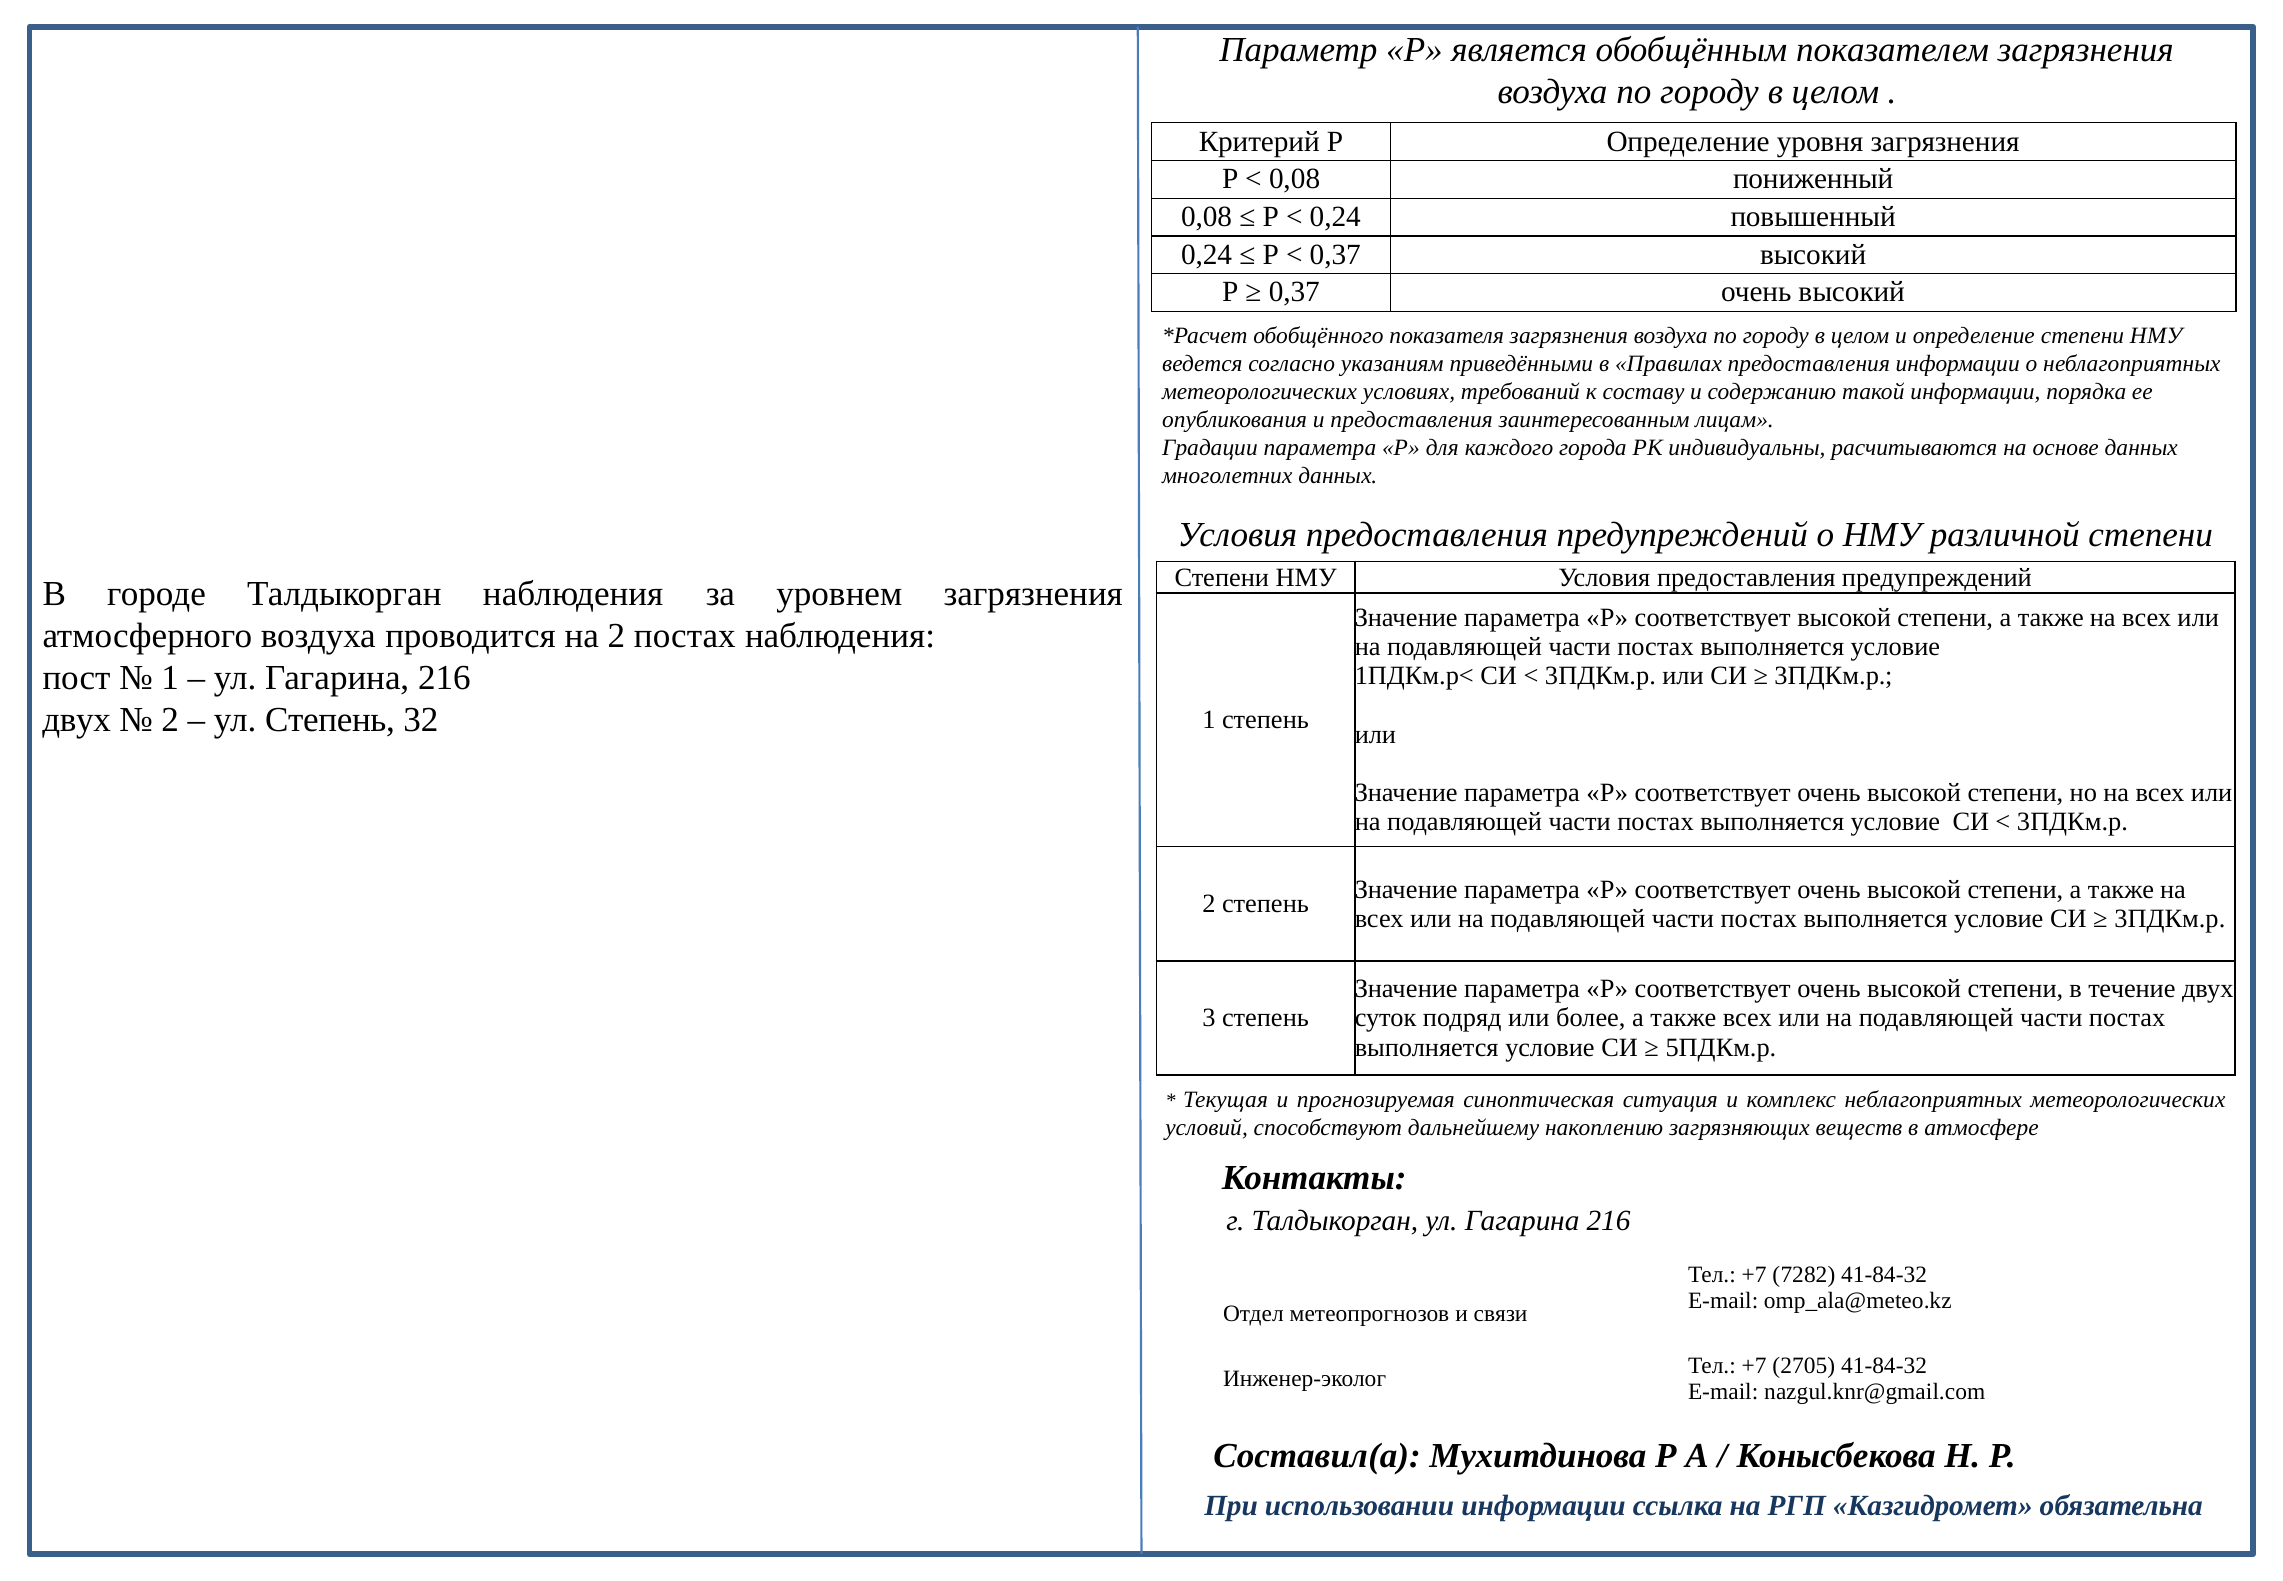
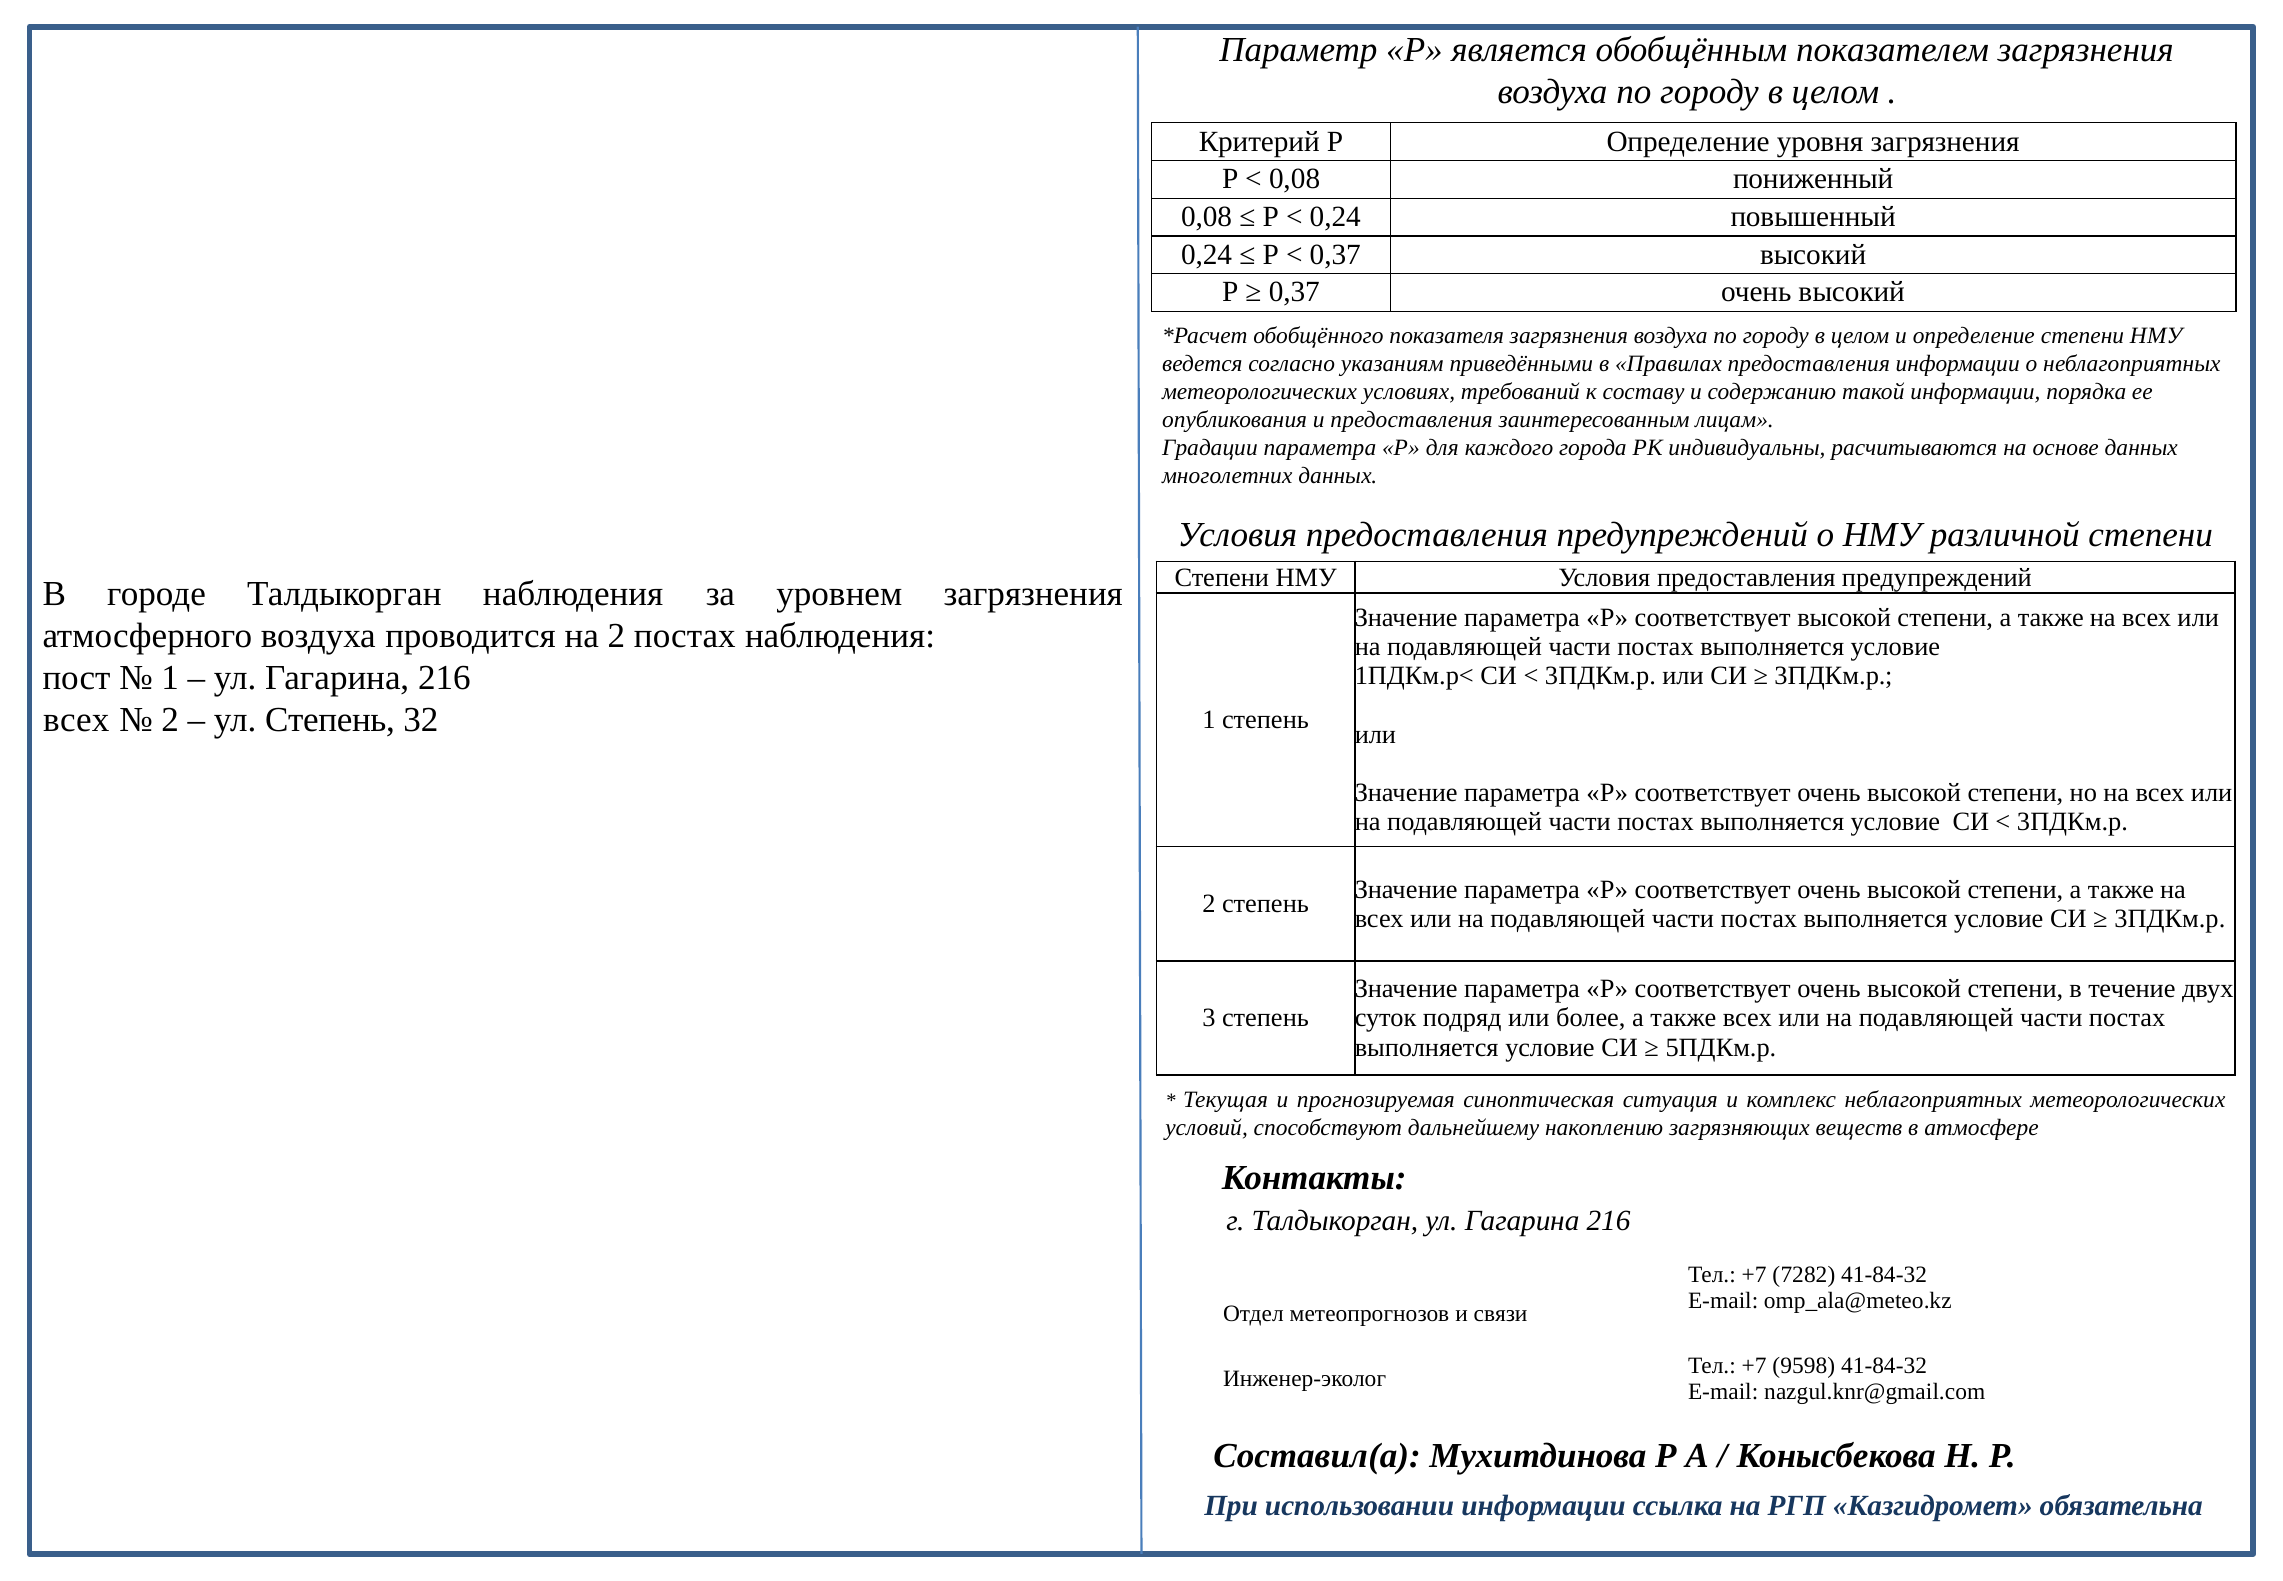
двух at (77, 720): двух -> всех
2705: 2705 -> 9598
